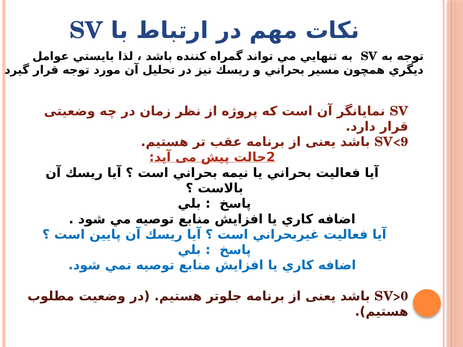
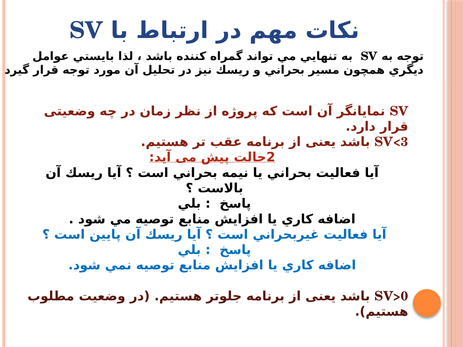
SV<9: SV<9 -> SV<3
